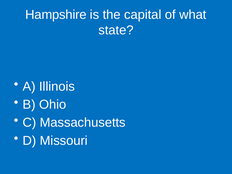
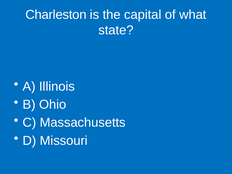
Hampshire: Hampshire -> Charleston
